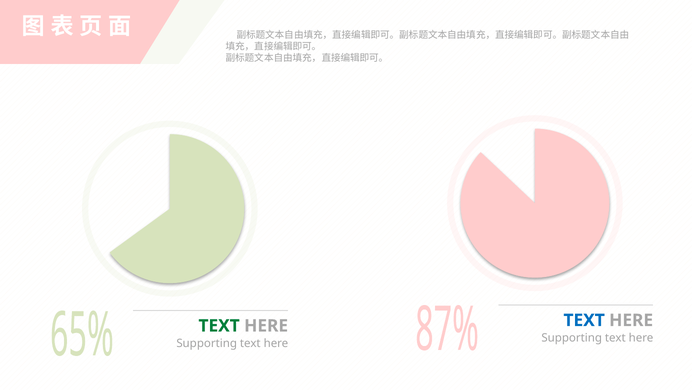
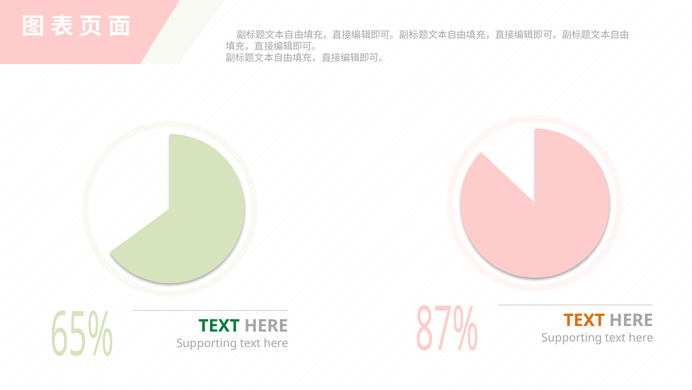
TEXT at (584, 320) colour: blue -> orange
